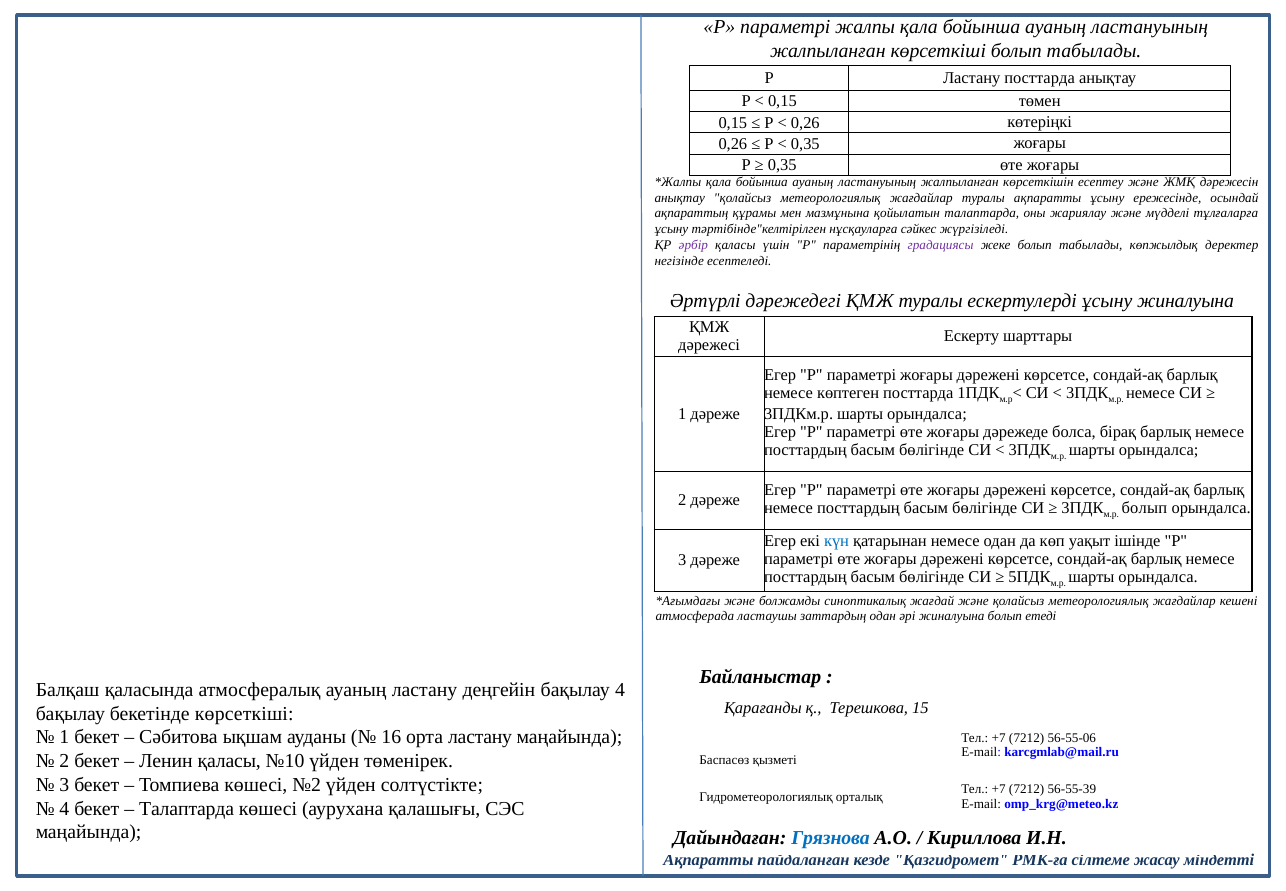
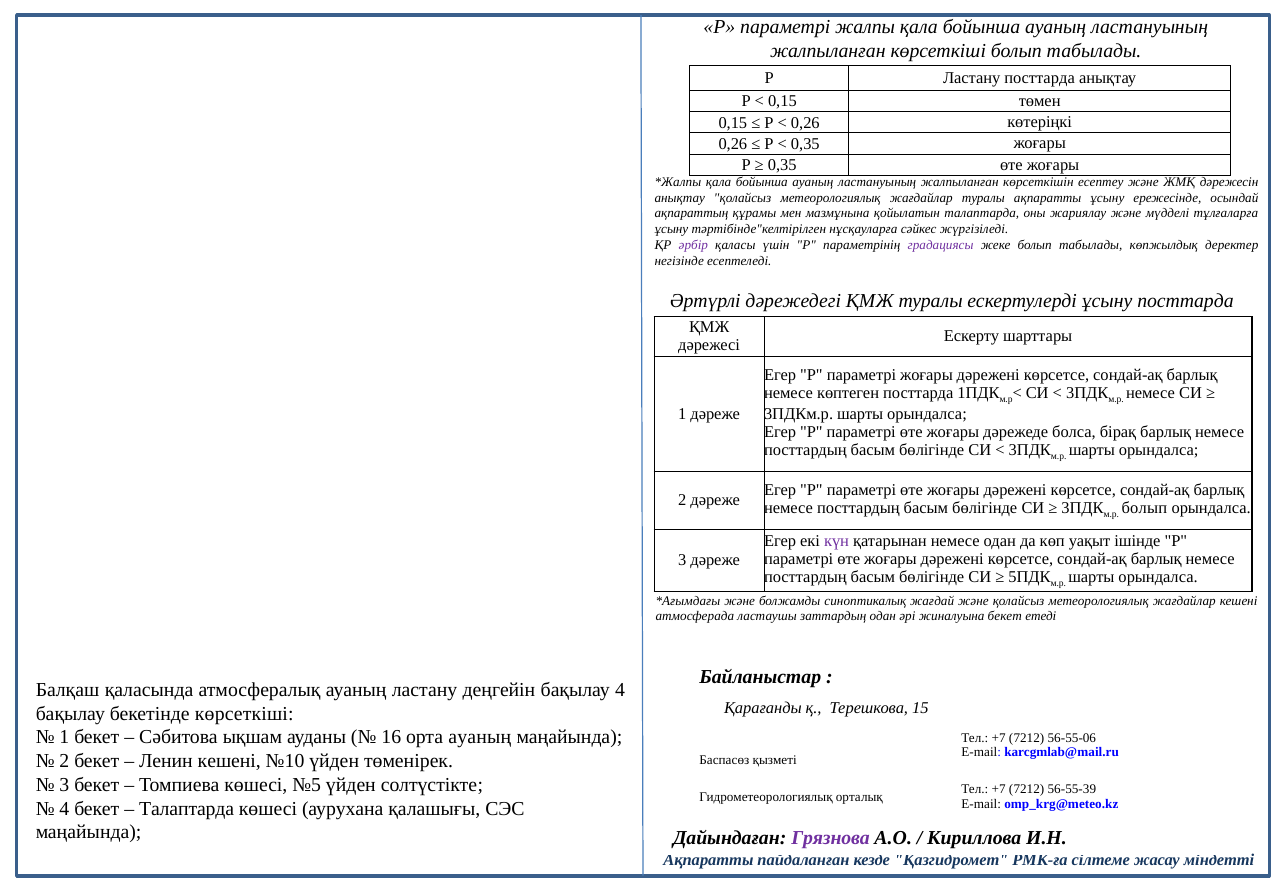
ұсыну жиналуына: жиналуына -> посттарда
күн colour: blue -> purple
жиналуына болып: болып -> бекет
орта ластану: ластану -> ауаның
Ленин қаласы: қаласы -> кешені
№2: №2 -> №5
Грязнова colour: blue -> purple
